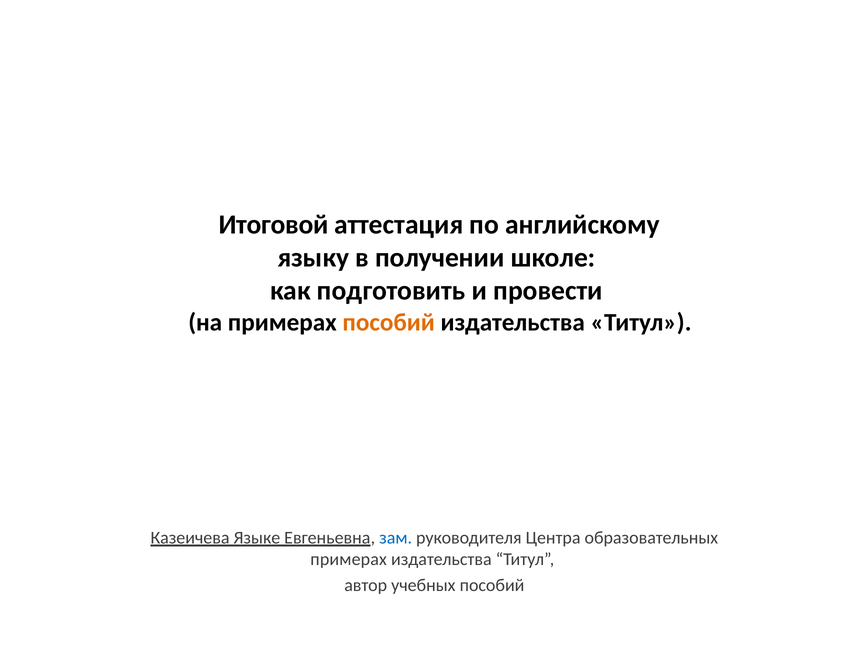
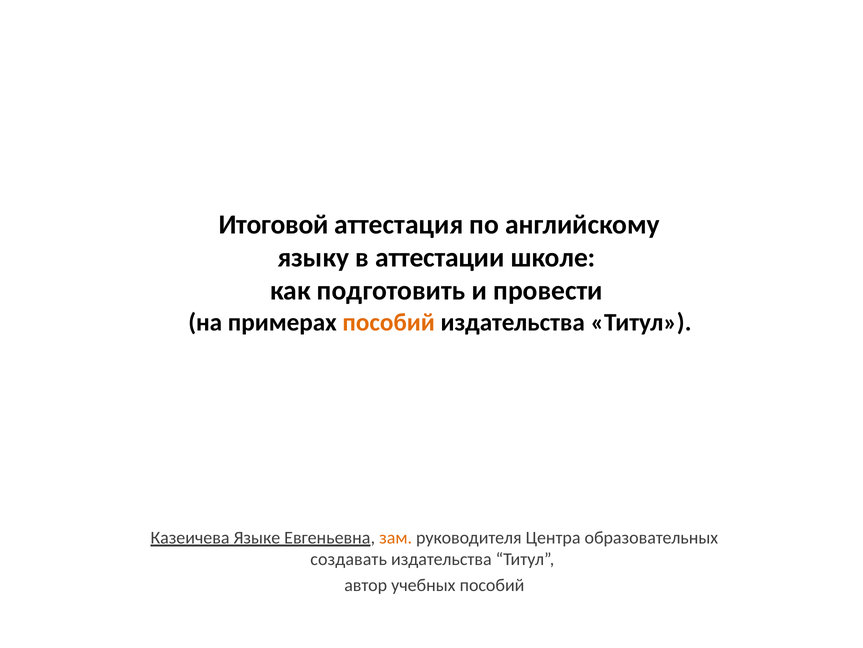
получении: получении -> аттестации
зам colour: blue -> orange
примерах at (349, 559): примерах -> создавать
